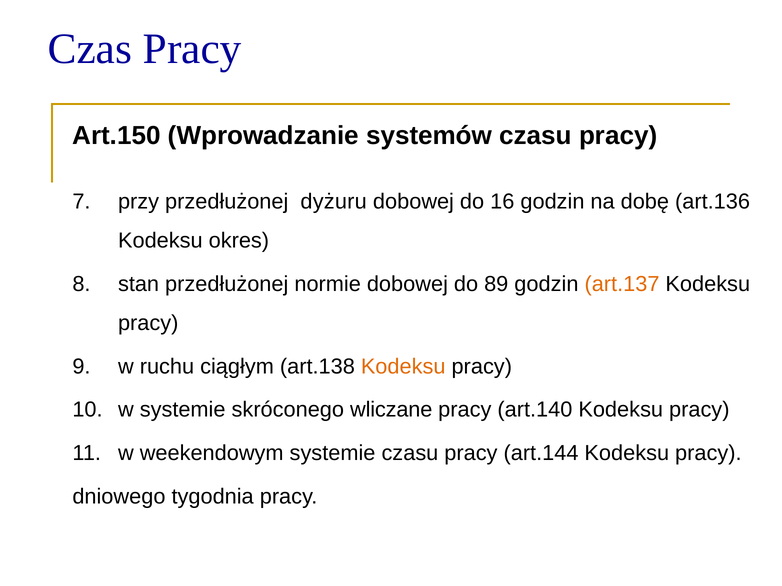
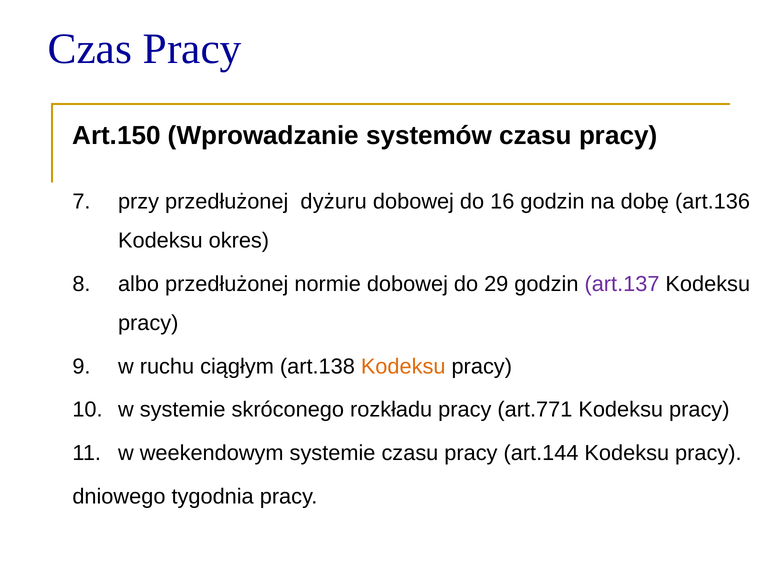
stan: stan -> albo
89: 89 -> 29
art.137 colour: orange -> purple
wliczane: wliczane -> rozkładu
art.140: art.140 -> art.771
